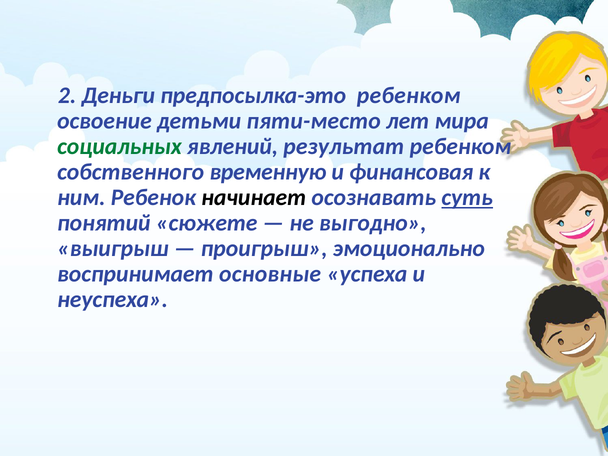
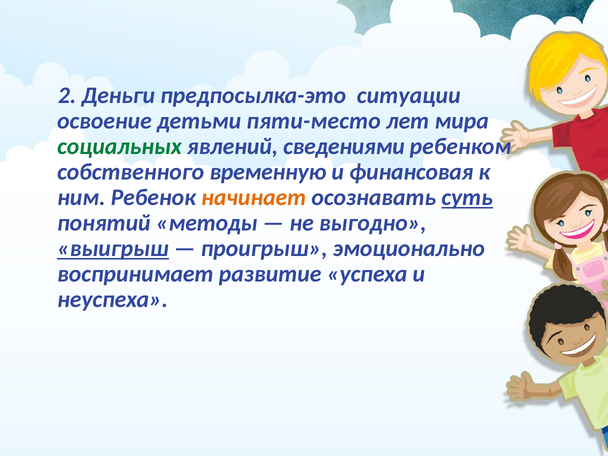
предпосылка-это ребенком: ребенком -> ситуации
результат: результат -> сведениями
начинает colour: black -> orange
сюжете: сюжете -> методы
выигрыш underline: none -> present
основные: основные -> развитие
